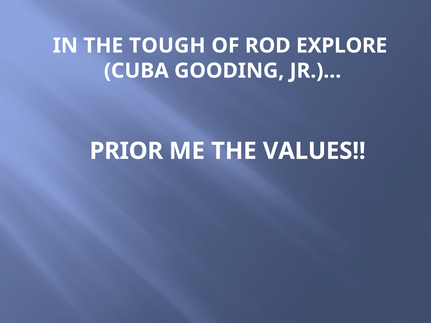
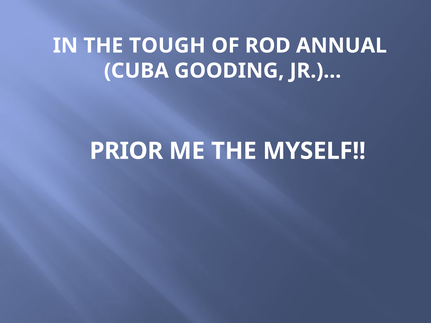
EXPLORE: EXPLORE -> ANNUAL
VALUES: VALUES -> MYSELF
